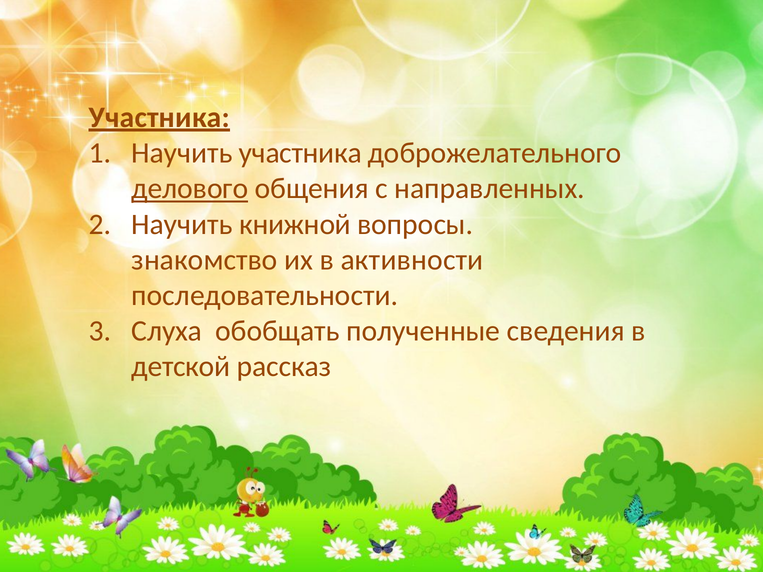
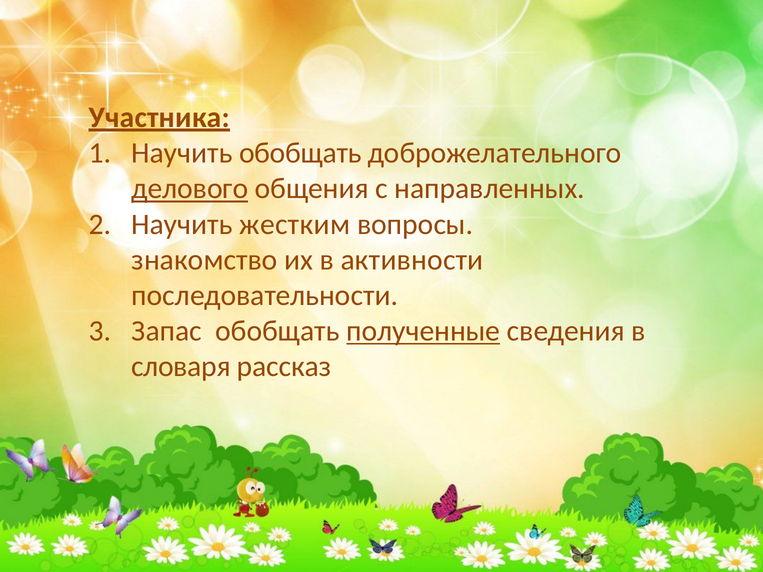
Научить участника: участника -> обобщать
книжной: книжной -> жестким
Слуха: Слуха -> Запас
полученные underline: none -> present
детской: детской -> словаря
